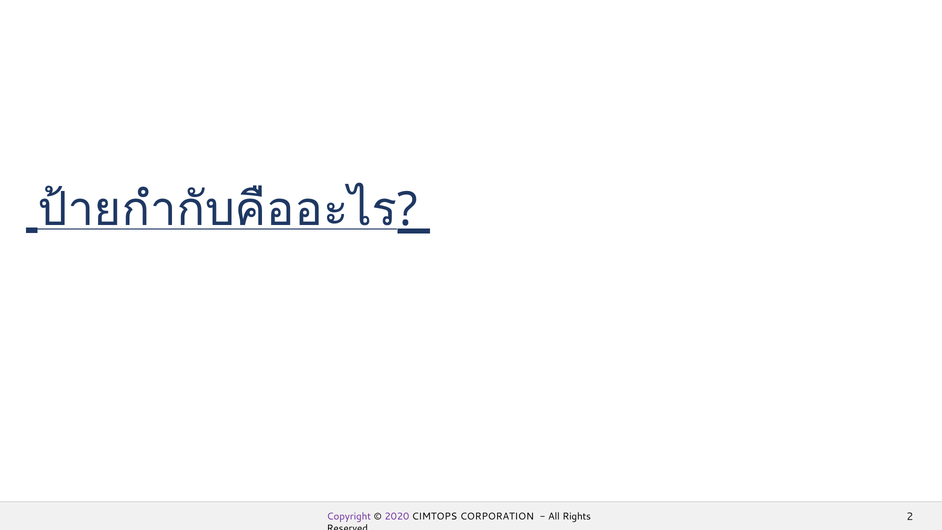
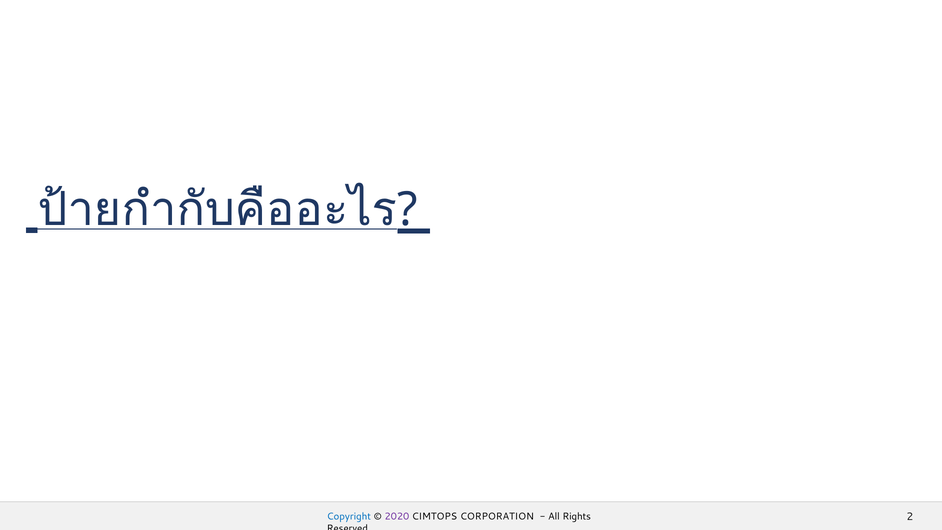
Copyright colour: purple -> blue
